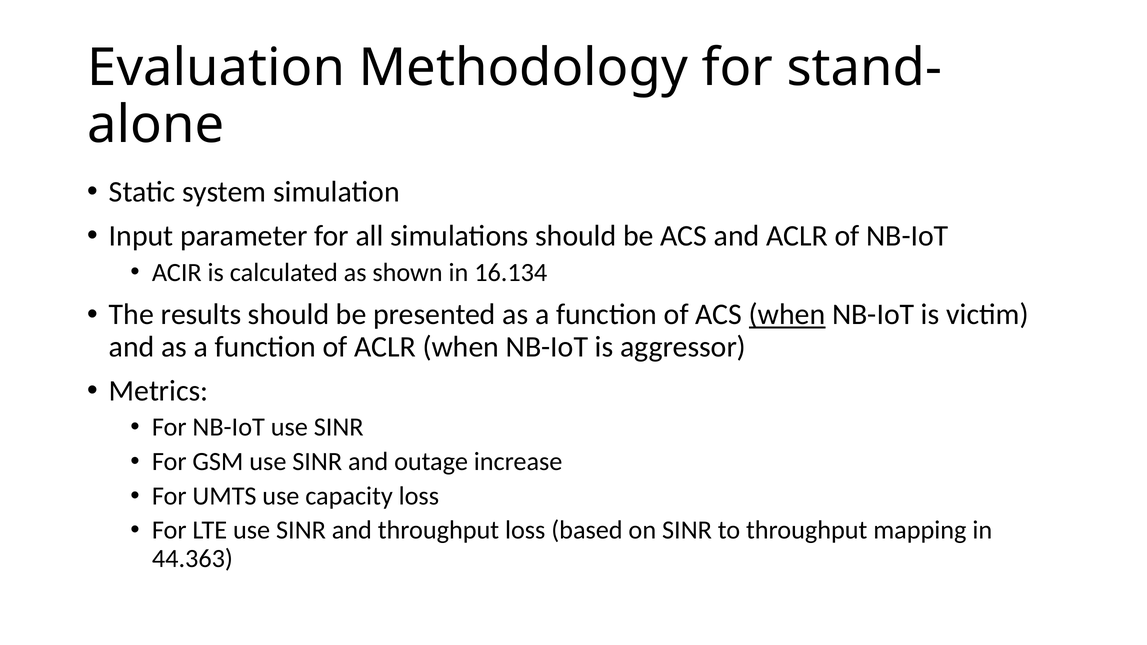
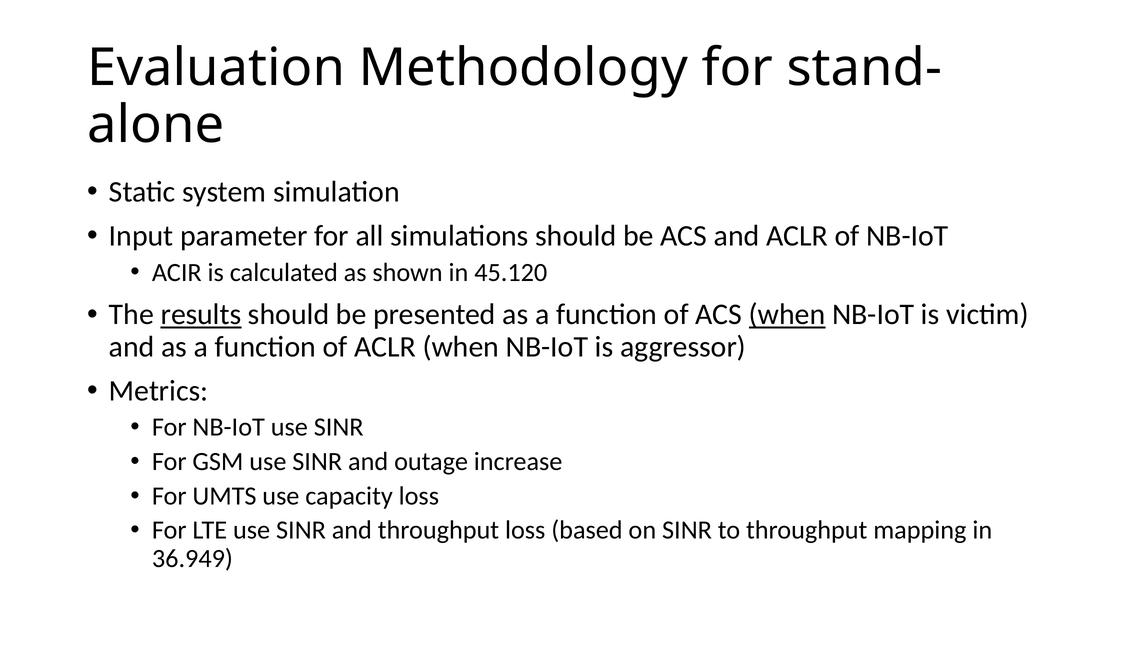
16.134: 16.134 -> 45.120
results underline: none -> present
44.363: 44.363 -> 36.949
